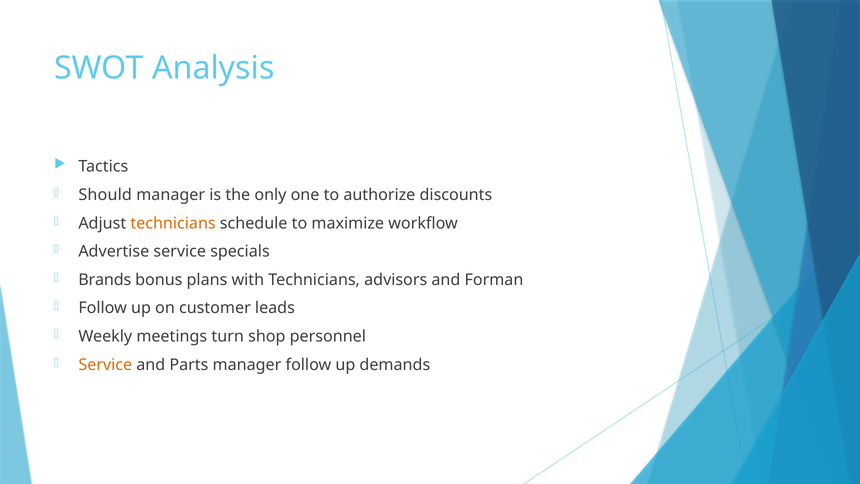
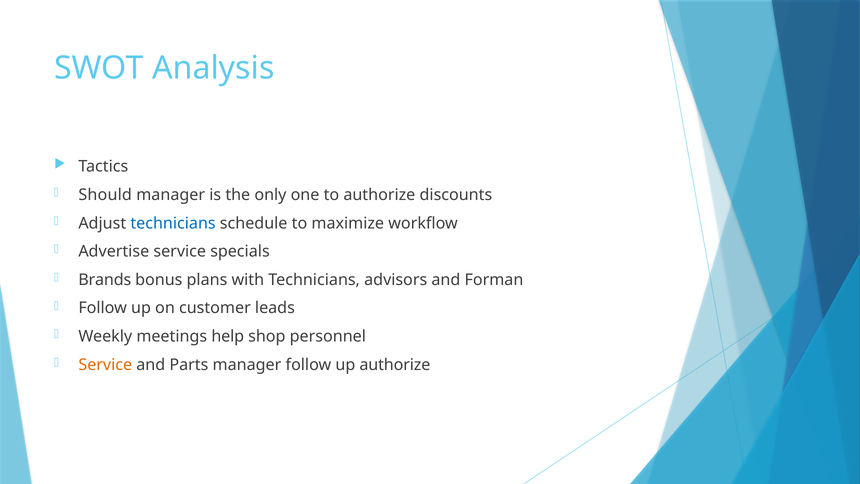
technicians at (173, 223) colour: orange -> blue
turn: turn -> help
up demands: demands -> authorize
